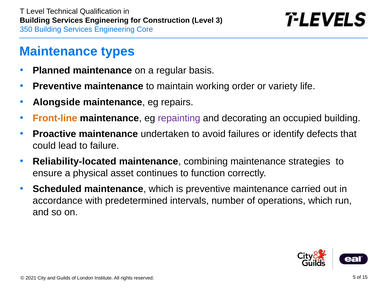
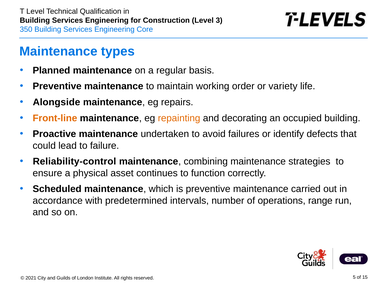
repainting colour: purple -> orange
Reliability-located: Reliability-located -> Reliability-control
operations which: which -> range
